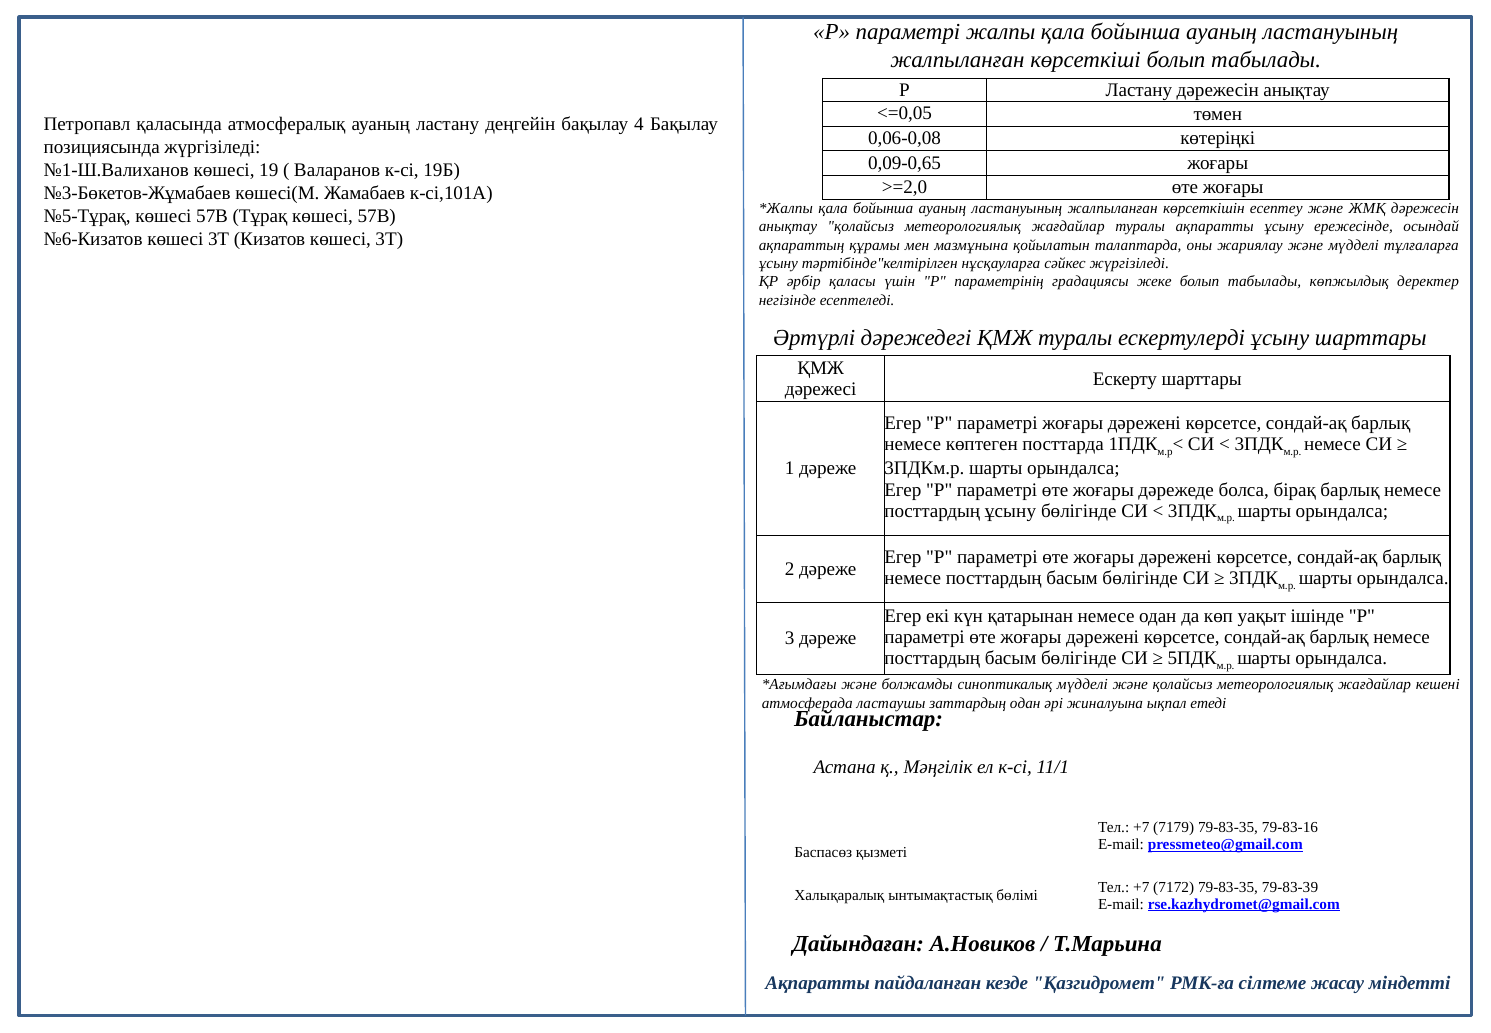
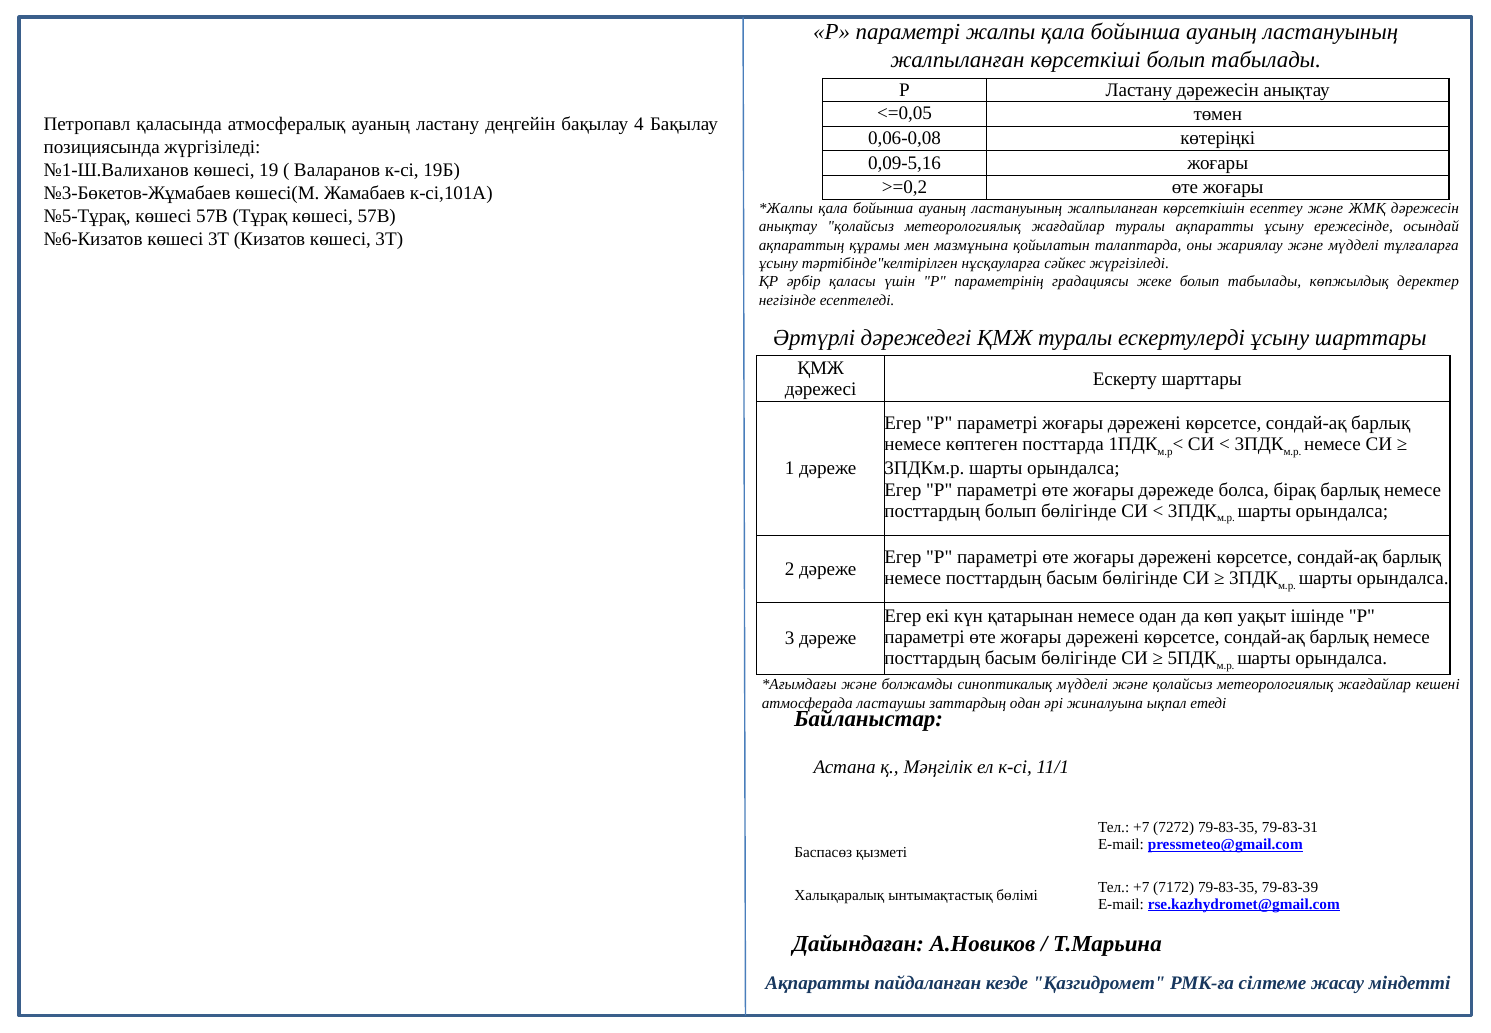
0,09-0,65: 0,09-0,65 -> 0,09-5,16
>=2,0: >=2,0 -> >=0,2
посттардың ұсыну: ұсыну -> болып
7179: 7179 -> 7272
79-83-16: 79-83-16 -> 79-83-31
